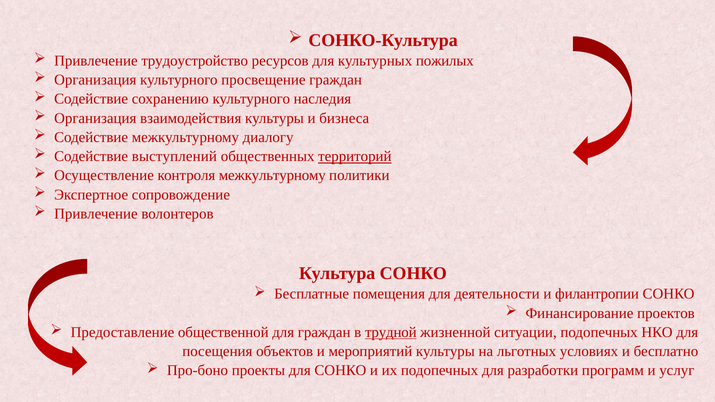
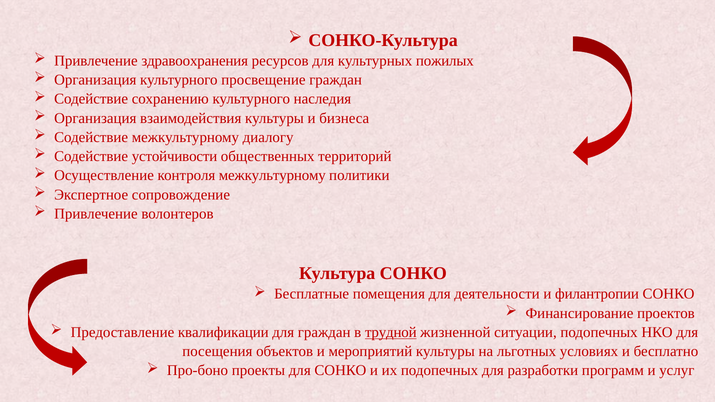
трудоустройство: трудоустройство -> здравоохранения
выступлений: выступлений -> устойчивости
территорий underline: present -> none
общественной: общественной -> квалификации
